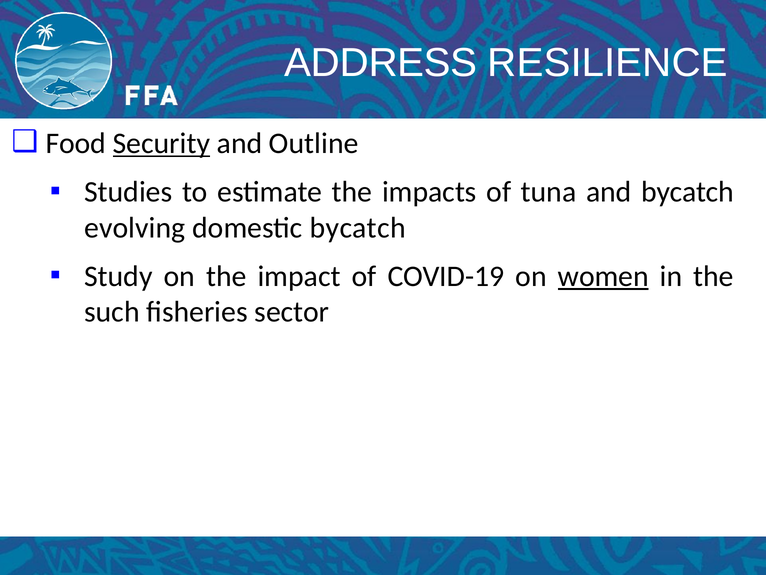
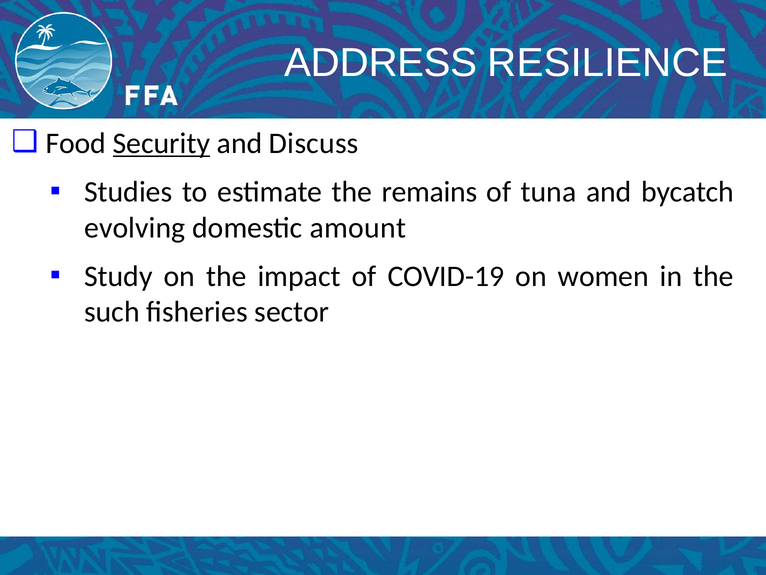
Outline: Outline -> Discuss
impacts: impacts -> remains
domestic bycatch: bycatch -> amount
women underline: present -> none
